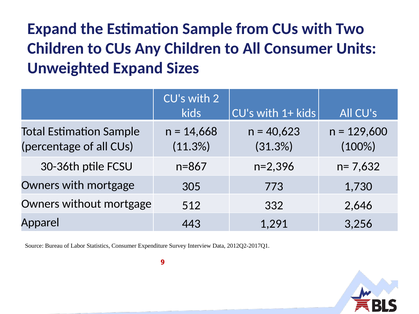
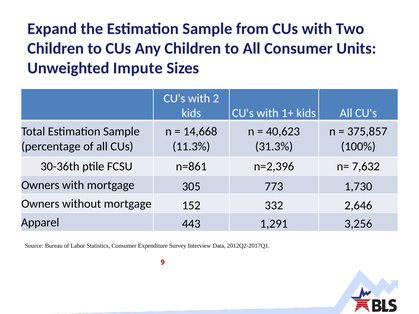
Unweighted Expand: Expand -> Impute
129,600: 129,600 -> 375,857
n=867: n=867 -> n=861
512: 512 -> 152
